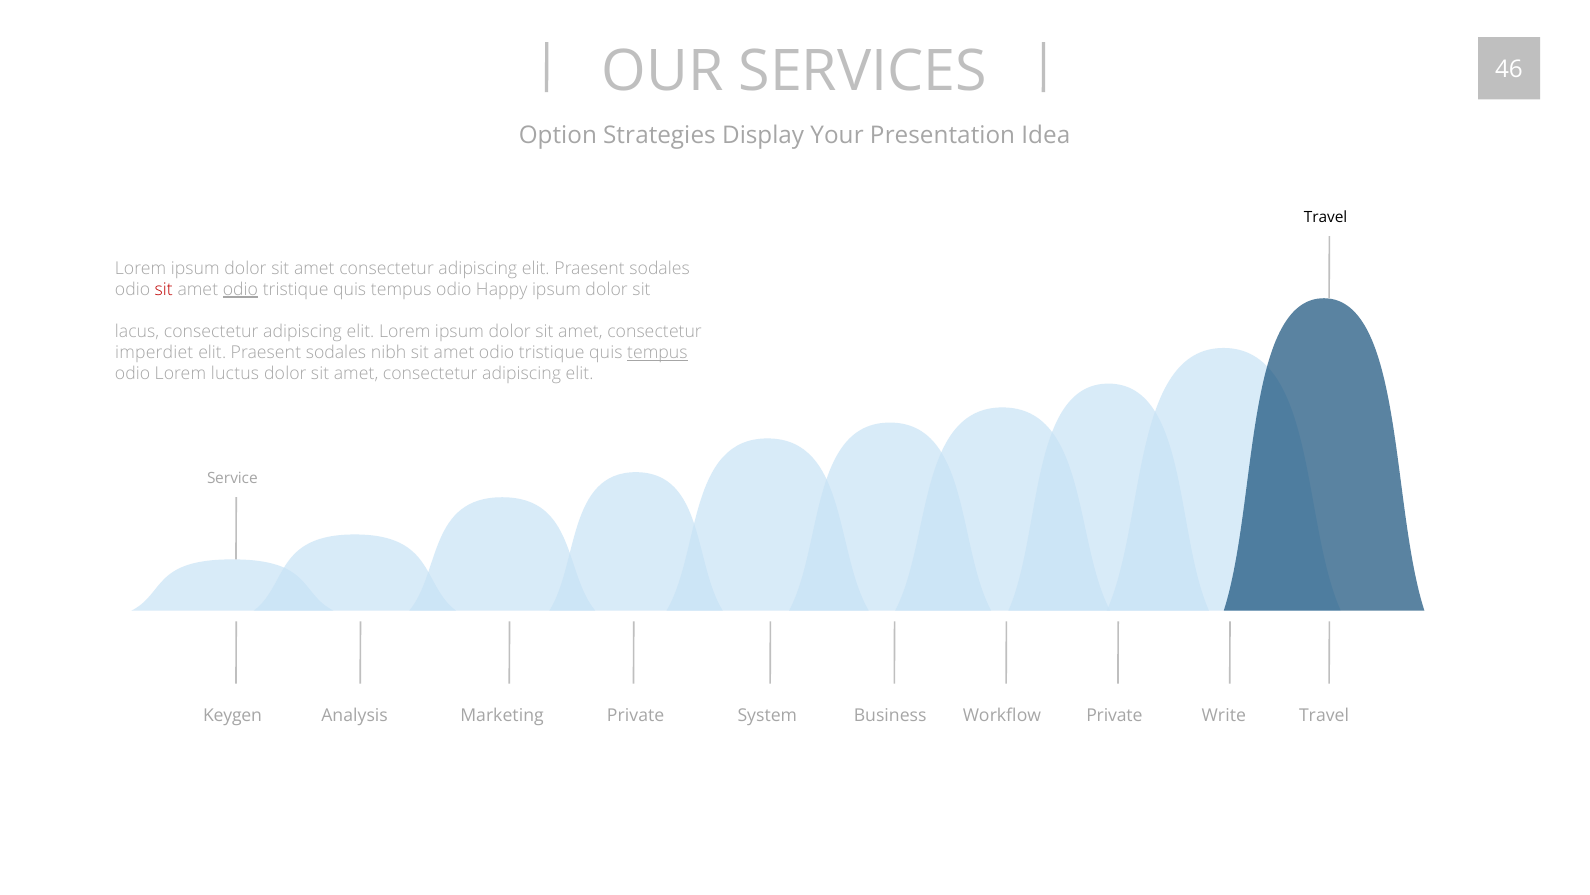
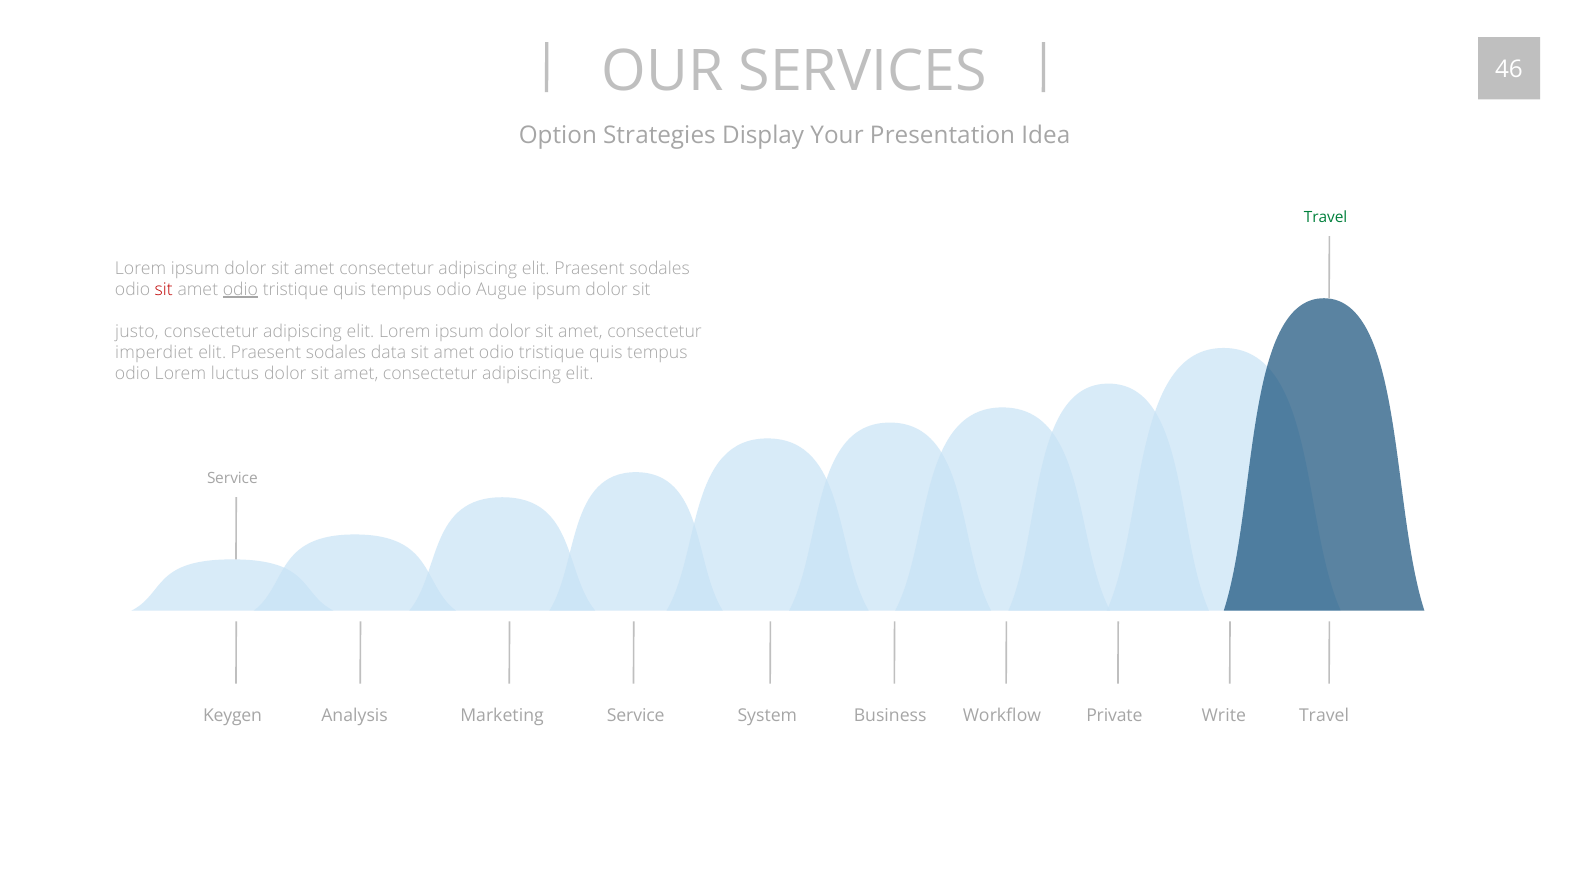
Travel at (1326, 217) colour: black -> green
Happy: Happy -> Augue
lacus: lacus -> justo
nibh: nibh -> data
tempus at (657, 353) underline: present -> none
Marketing Private: Private -> Service
